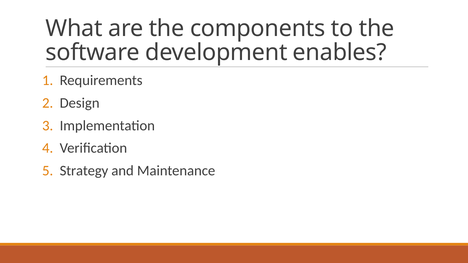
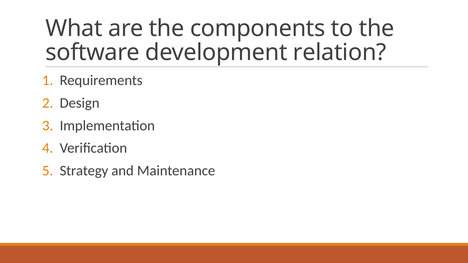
enables: enables -> relation
